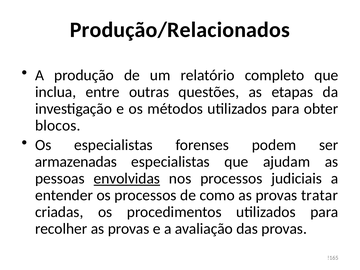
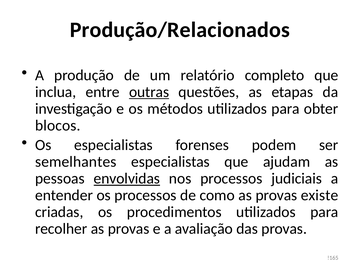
outras underline: none -> present
armazenadas: armazenadas -> semelhantes
tratar: tratar -> existe
